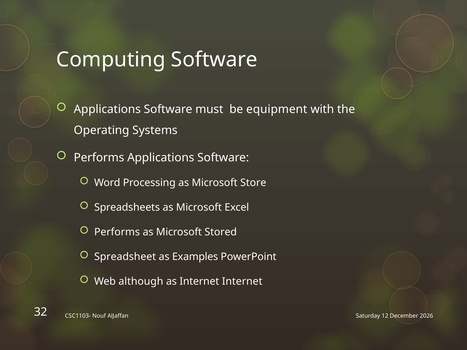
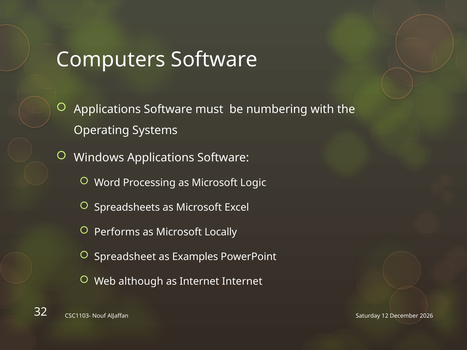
Computing: Computing -> Computers
equipment: equipment -> numbering
Performs at (99, 158): Performs -> Windows
Store: Store -> Logic
Stored: Stored -> Locally
